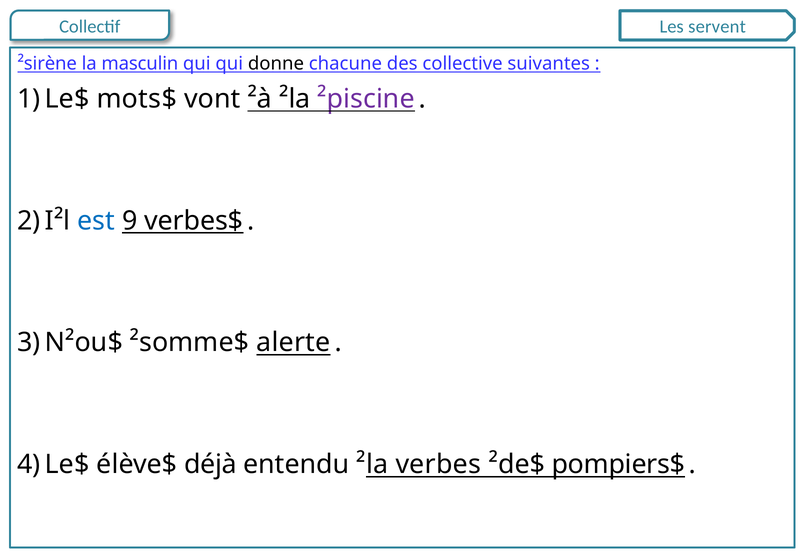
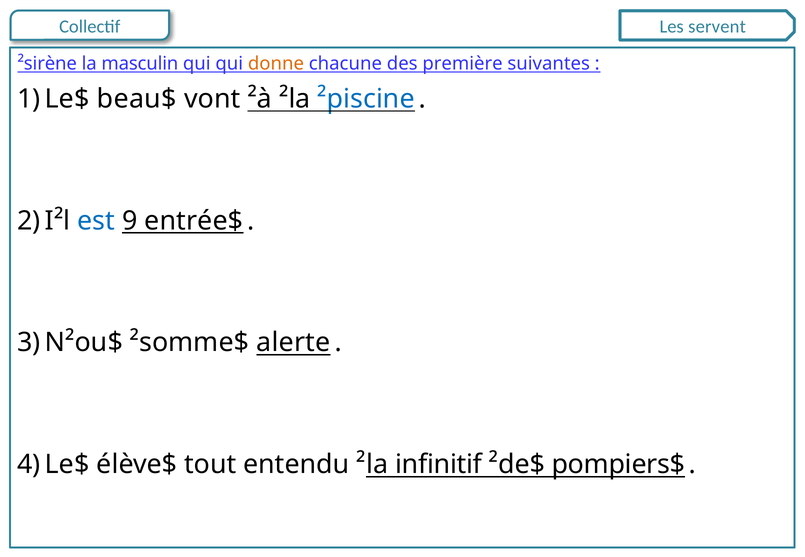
donne colour: black -> orange
collective: collective -> première
mots$: mots$ -> beau$
²piscine colour: purple -> blue
verbes$: verbes$ -> entrée$
déjà: déjà -> tout
verbes: verbes -> infinitif
